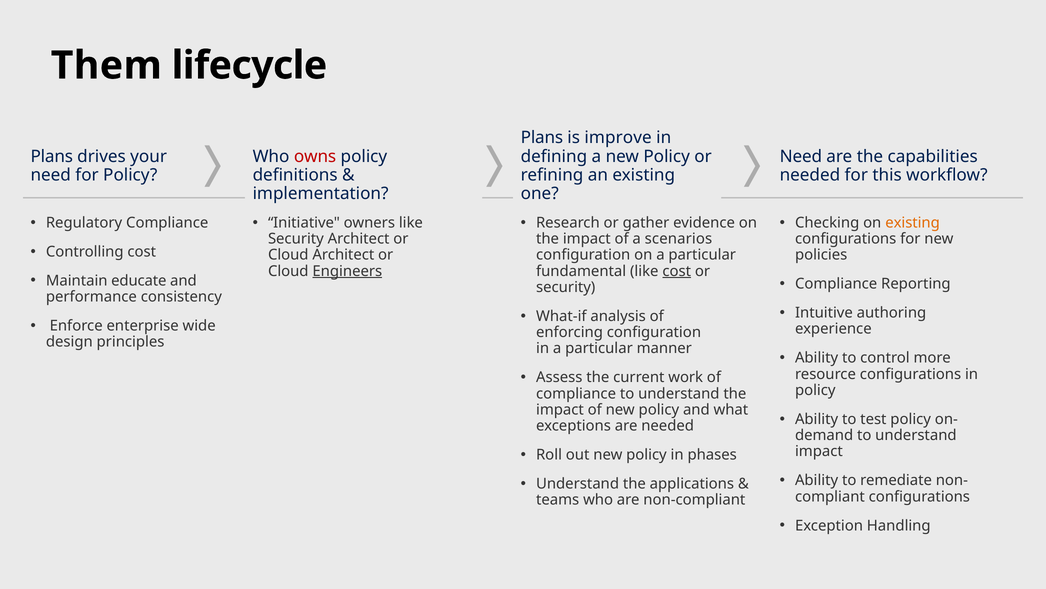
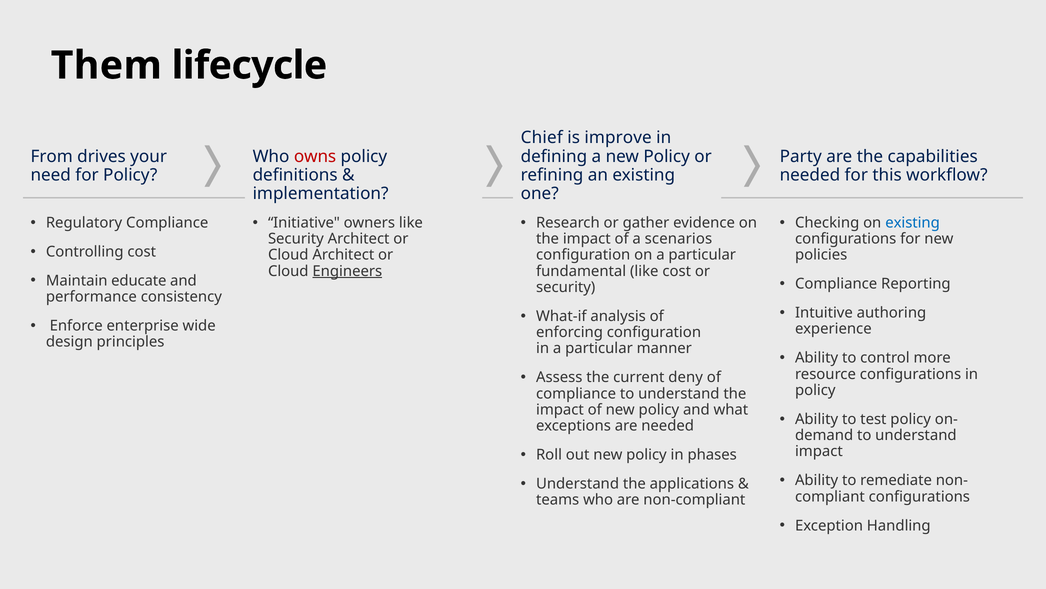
Plans at (542, 138): Plans -> Chief
Plans at (52, 156): Plans -> From
Need at (801, 156): Need -> Party
existing at (913, 222) colour: orange -> blue
cost at (677, 271) underline: present -> none
work: work -> deny
